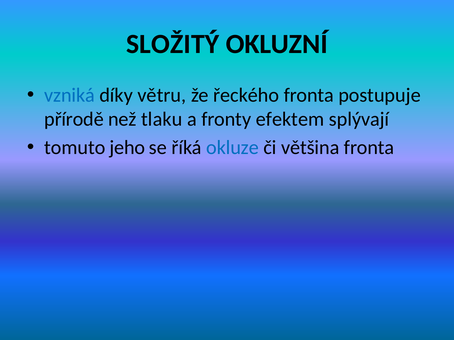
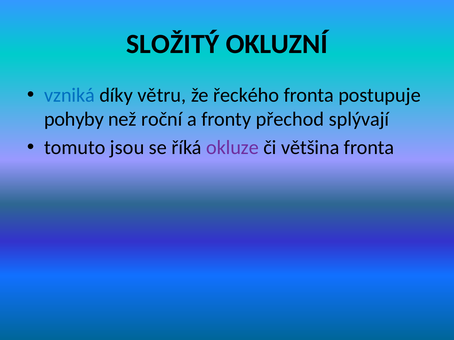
přírodě: přírodě -> pohyby
tlaku: tlaku -> roční
efektem: efektem -> přechod
jeho: jeho -> jsou
okluze colour: blue -> purple
